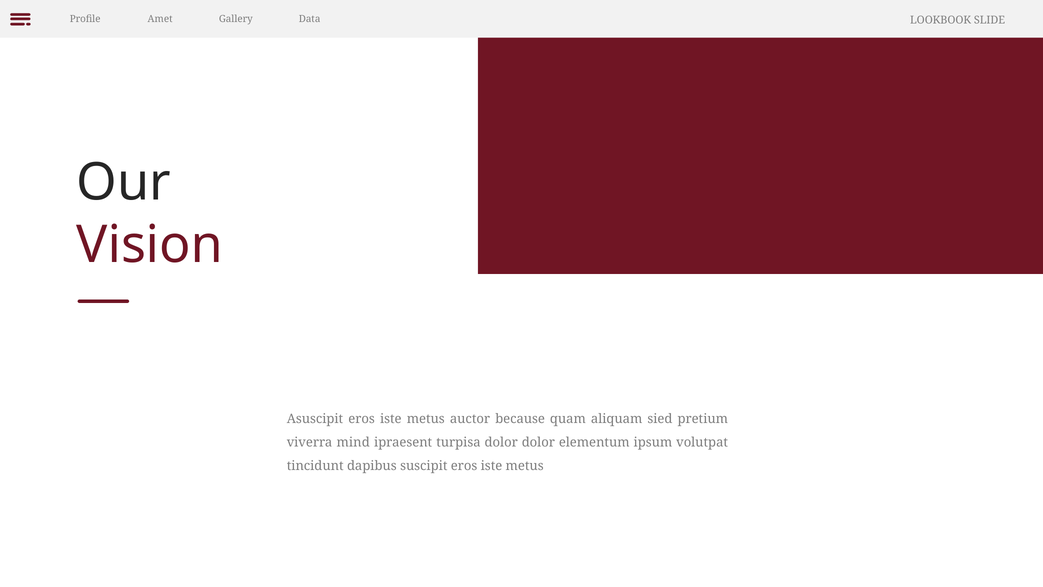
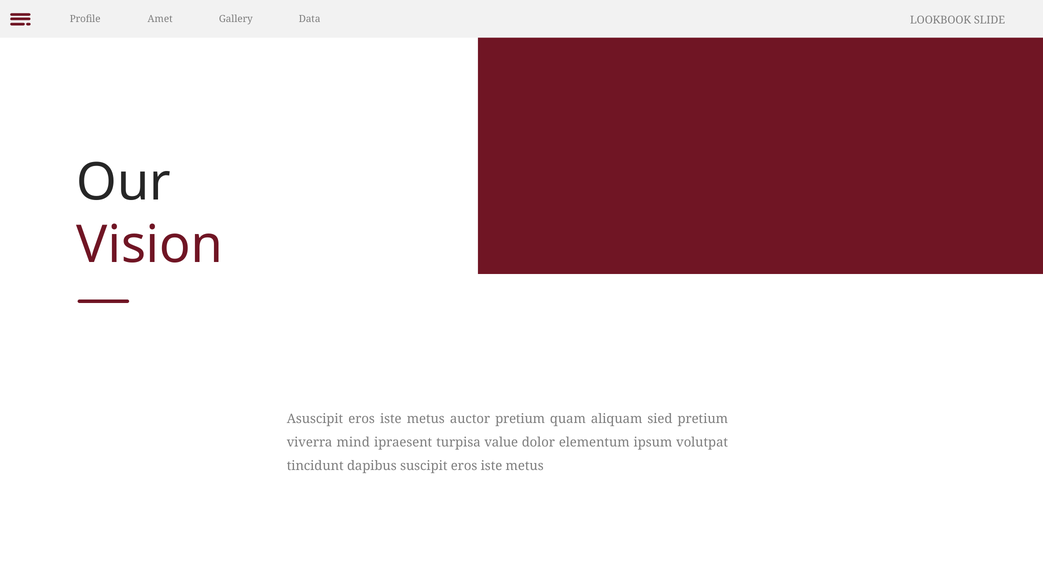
auctor because: because -> pretium
turpisa dolor: dolor -> value
